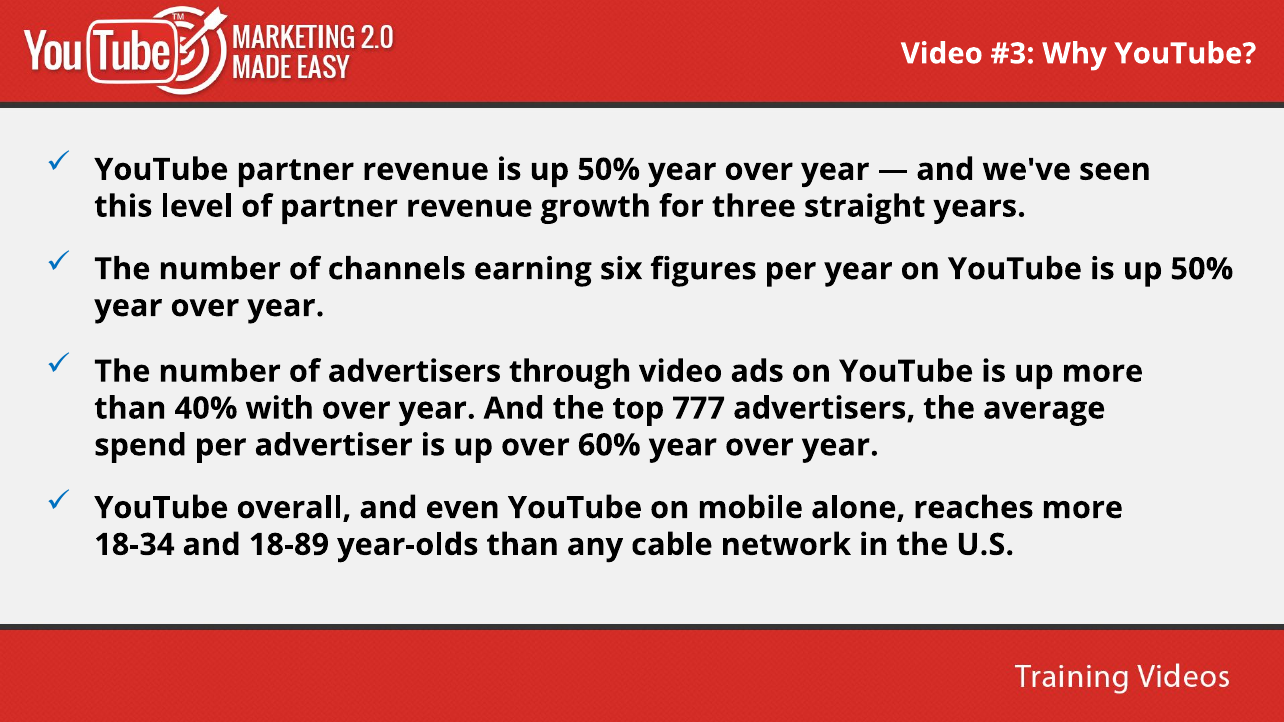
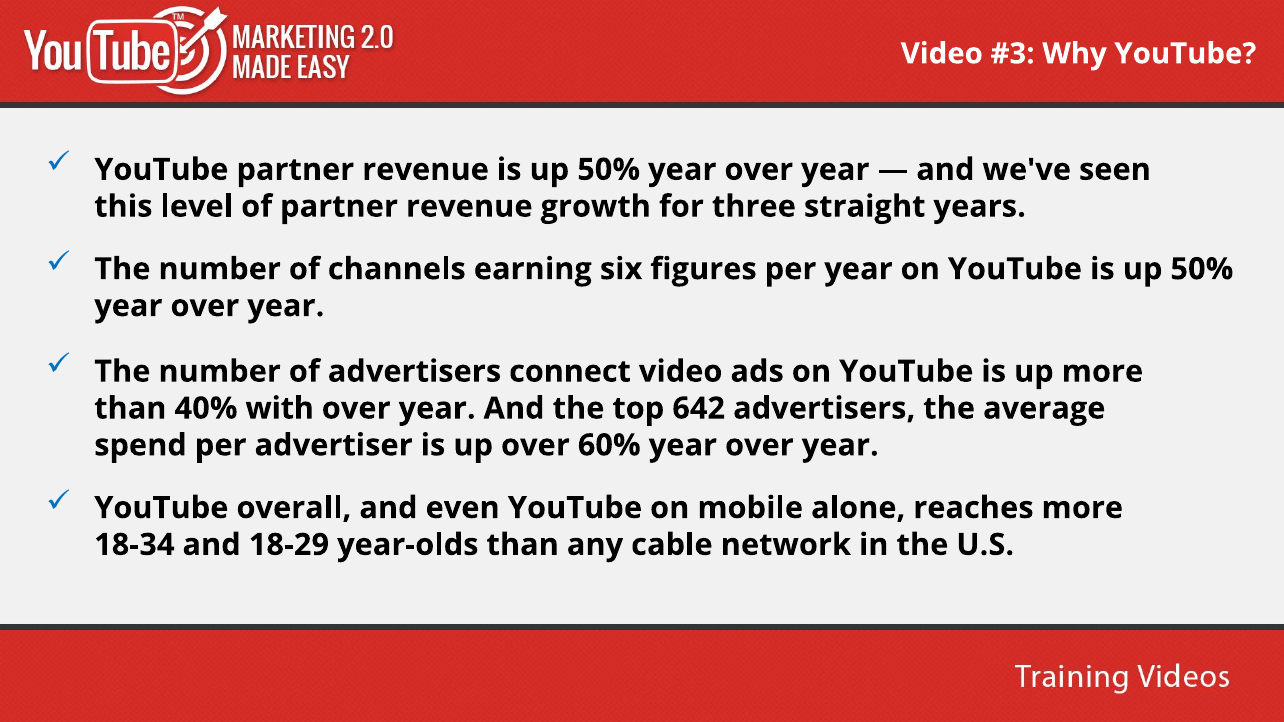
through: through -> connect
777: 777 -> 642
18-89: 18-89 -> 18-29
